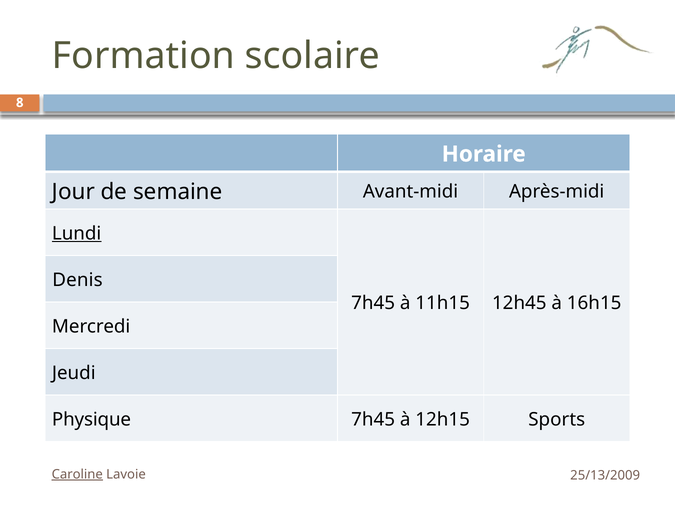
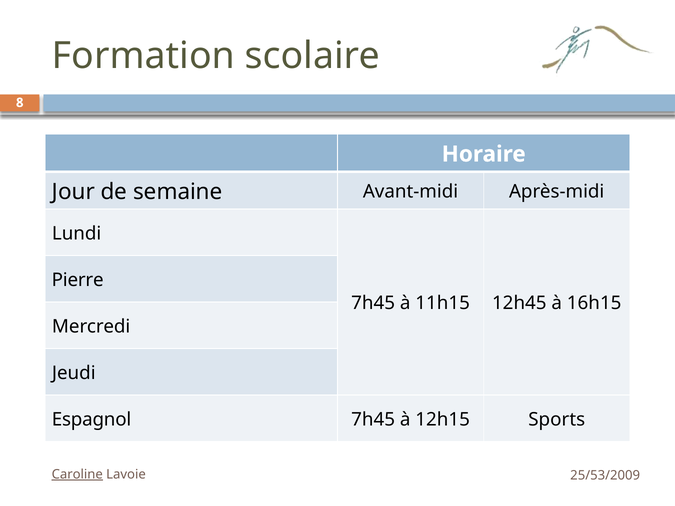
Lundi underline: present -> none
Denis: Denis -> Pierre
Physique: Physique -> Espagnol
25/13/2009: 25/13/2009 -> 25/53/2009
